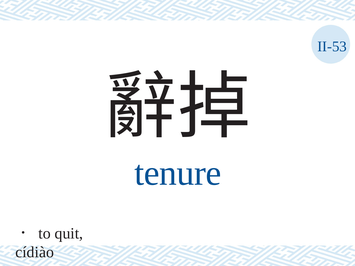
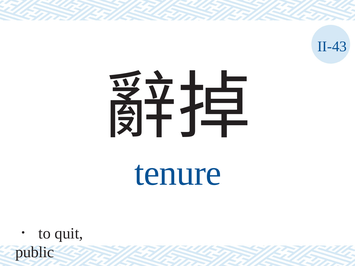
II-53: II-53 -> II-43
cídiào: cídiào -> public
